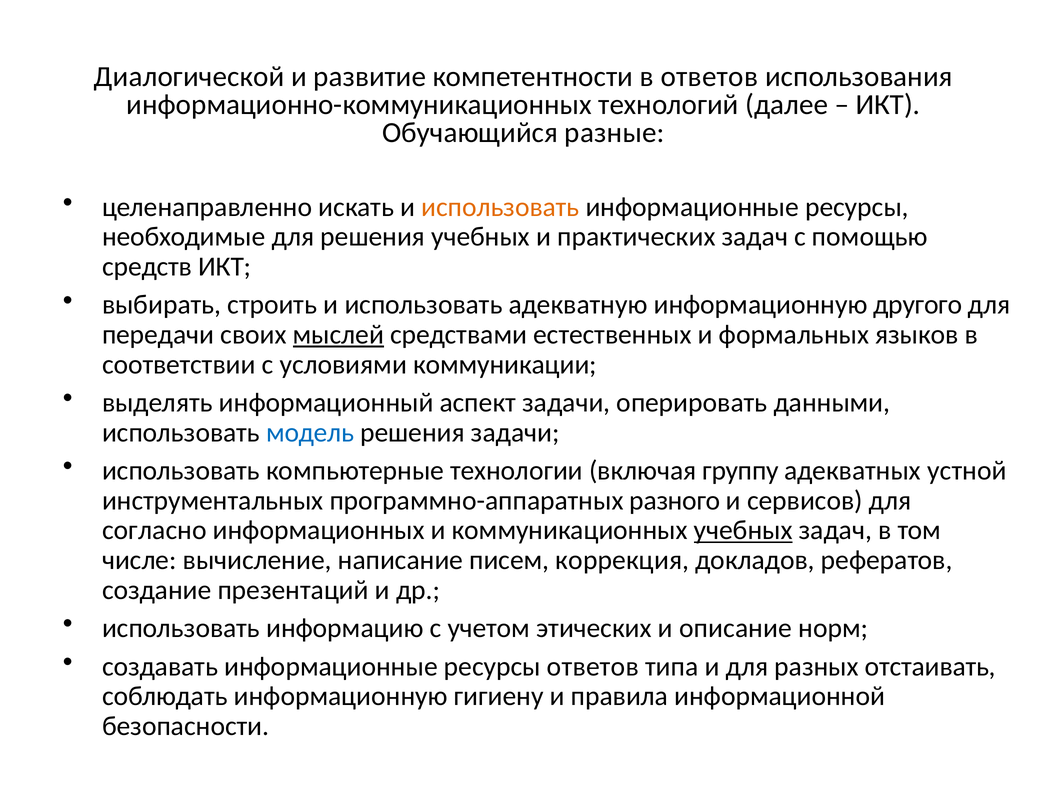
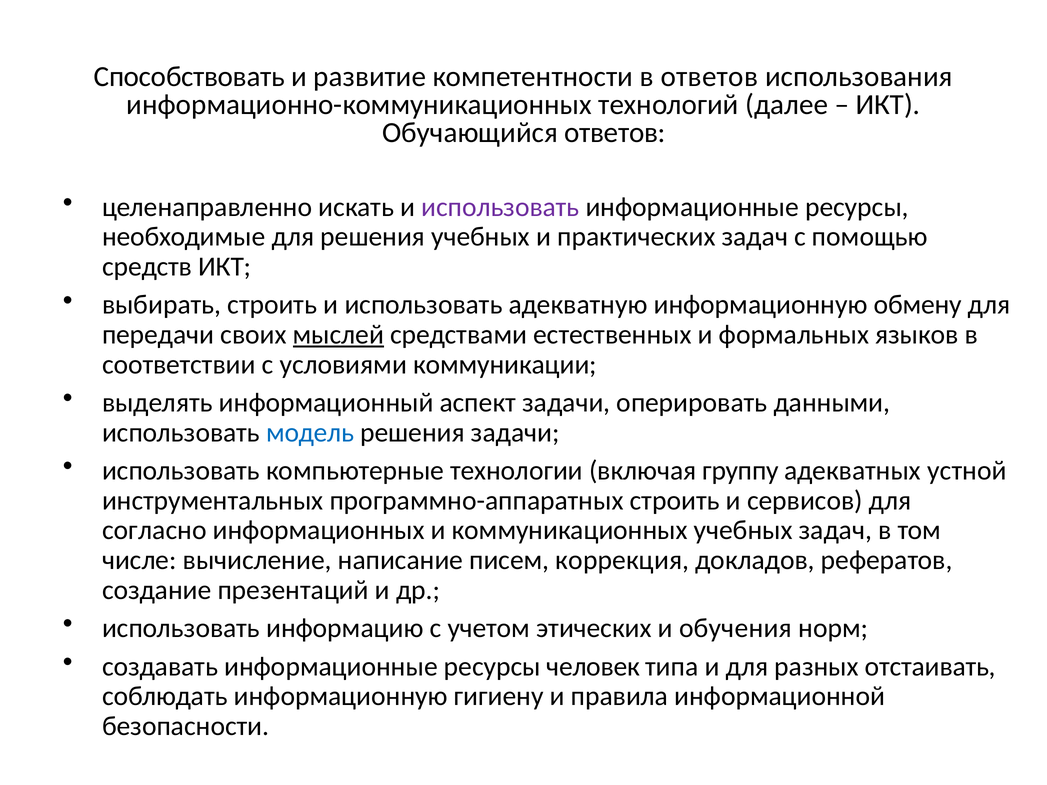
Диалогической: Диалогической -> Способствовать
Обучающийся разные: разные -> ответов
использовать at (500, 207) colour: orange -> purple
другого: другого -> обмену
программно-аппаратных разного: разного -> строить
учебных at (743, 531) underline: present -> none
описание: описание -> обучения
ресурсы ответов: ответов -> человек
